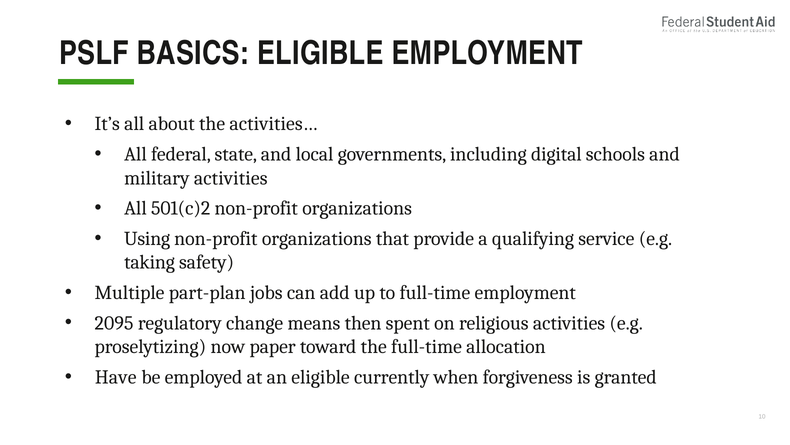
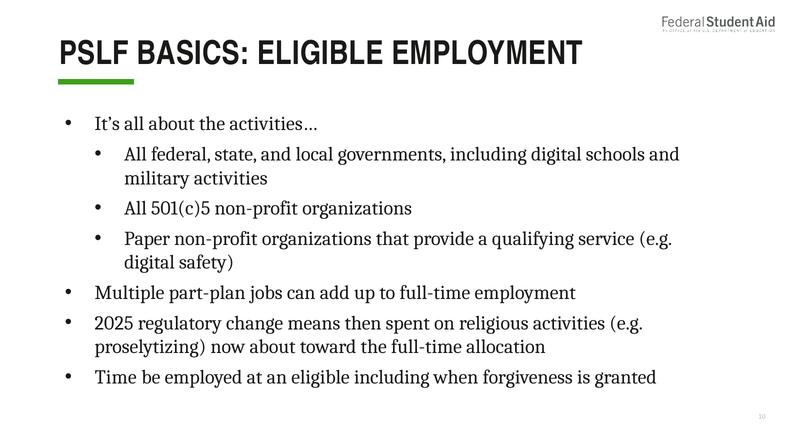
501(c)2: 501(c)2 -> 501(c)5
Using: Using -> Paper
taking at (150, 262): taking -> digital
2095: 2095 -> 2025
now paper: paper -> about
Have: Have -> Time
eligible currently: currently -> including
